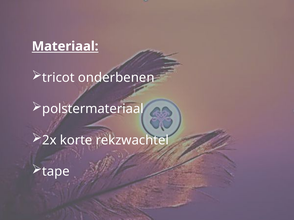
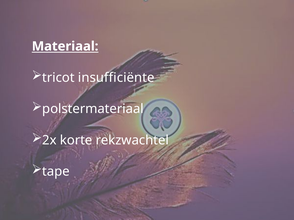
onderbenen: onderbenen -> insufficiënte
